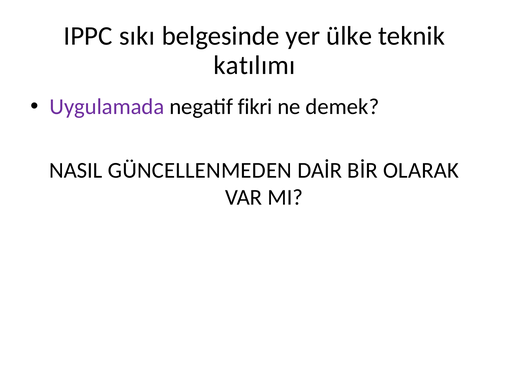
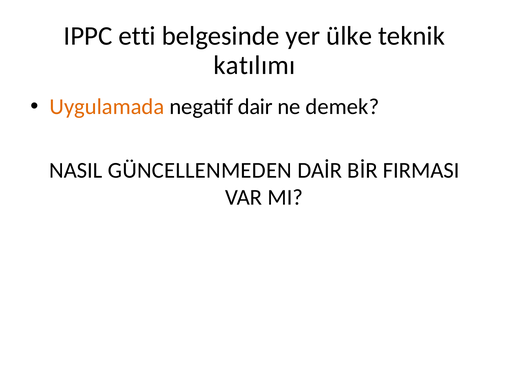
sıkı: sıkı -> etti
Uygulamada colour: purple -> orange
fikri: fikri -> dair
OLARAK: OLARAK -> FIRMASI
